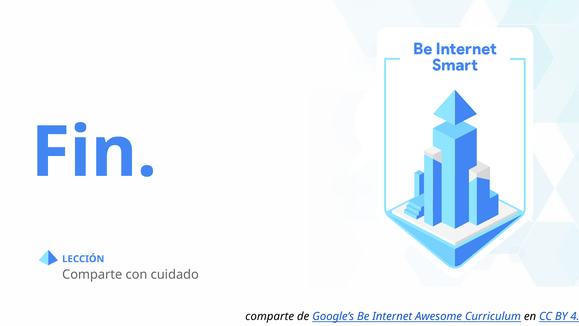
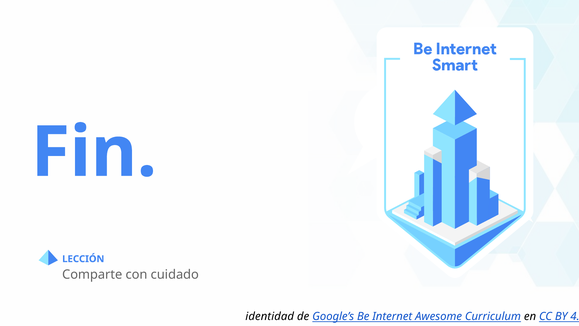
comparte at (270, 316): comparte -> identidad
